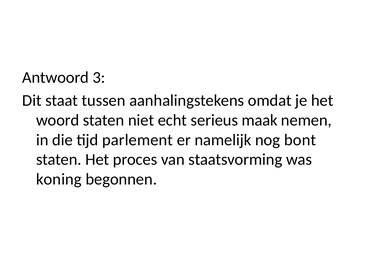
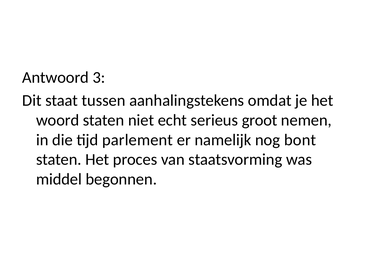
maak: maak -> groot
koning: koning -> middel
